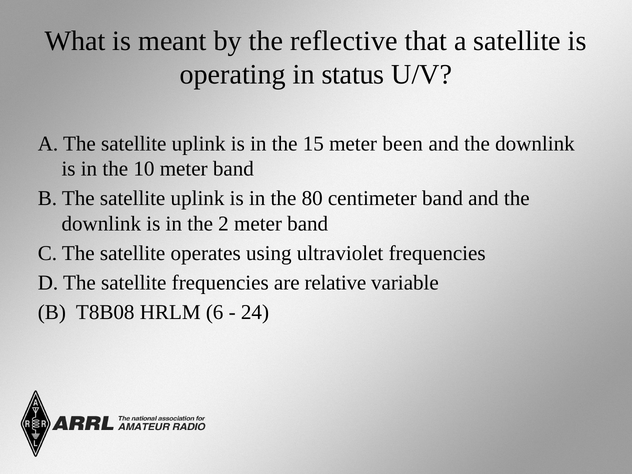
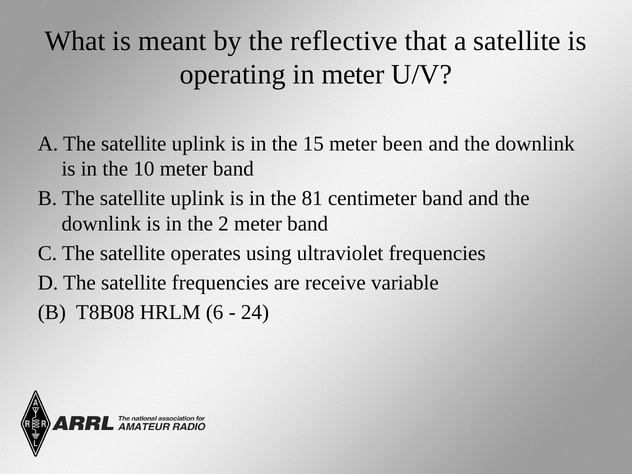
in status: status -> meter
80: 80 -> 81
relative: relative -> receive
